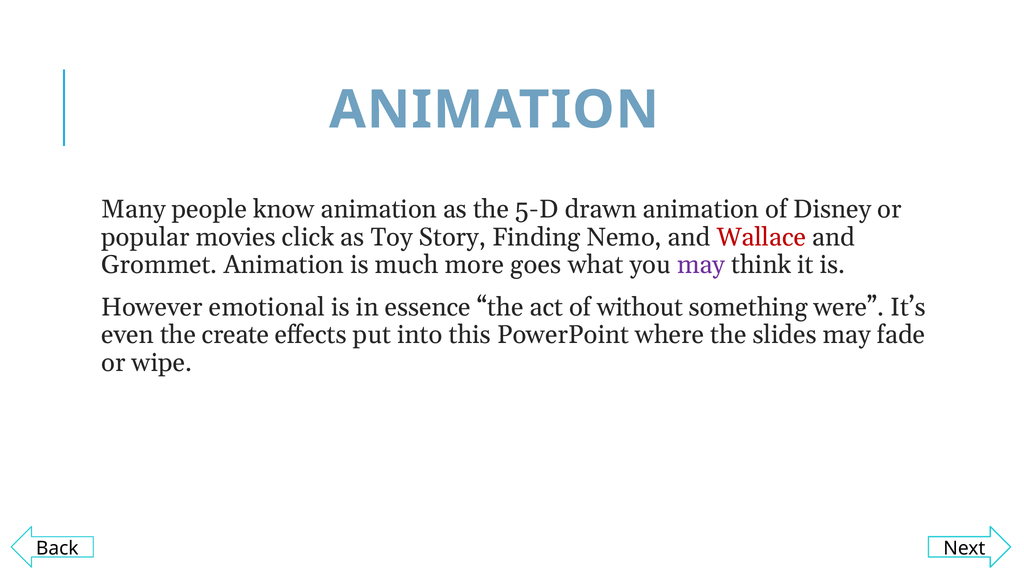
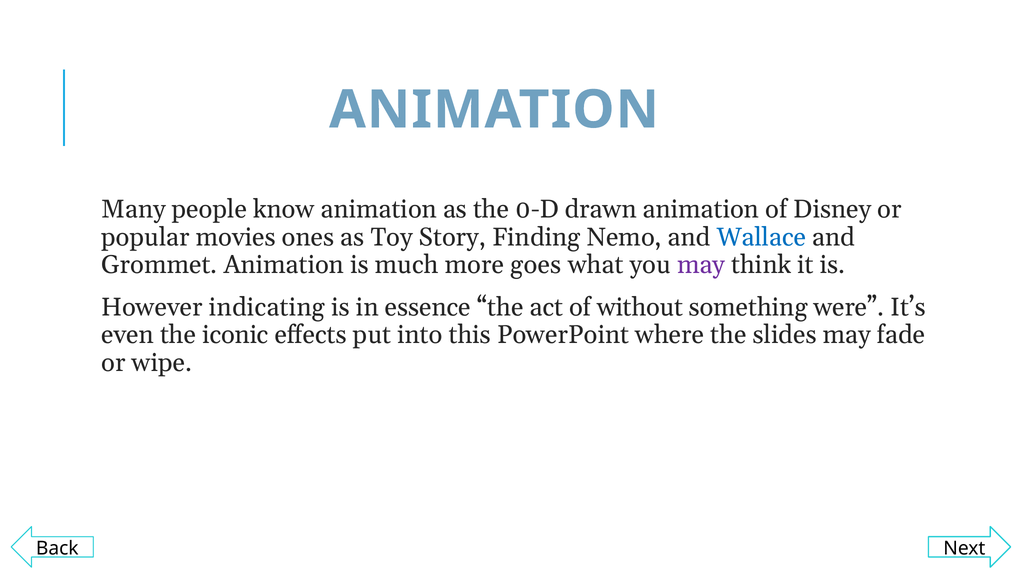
5-D: 5-D -> 0-D
click: click -> ones
Wallace colour: red -> blue
emotional: emotional -> indicating
create: create -> iconic
